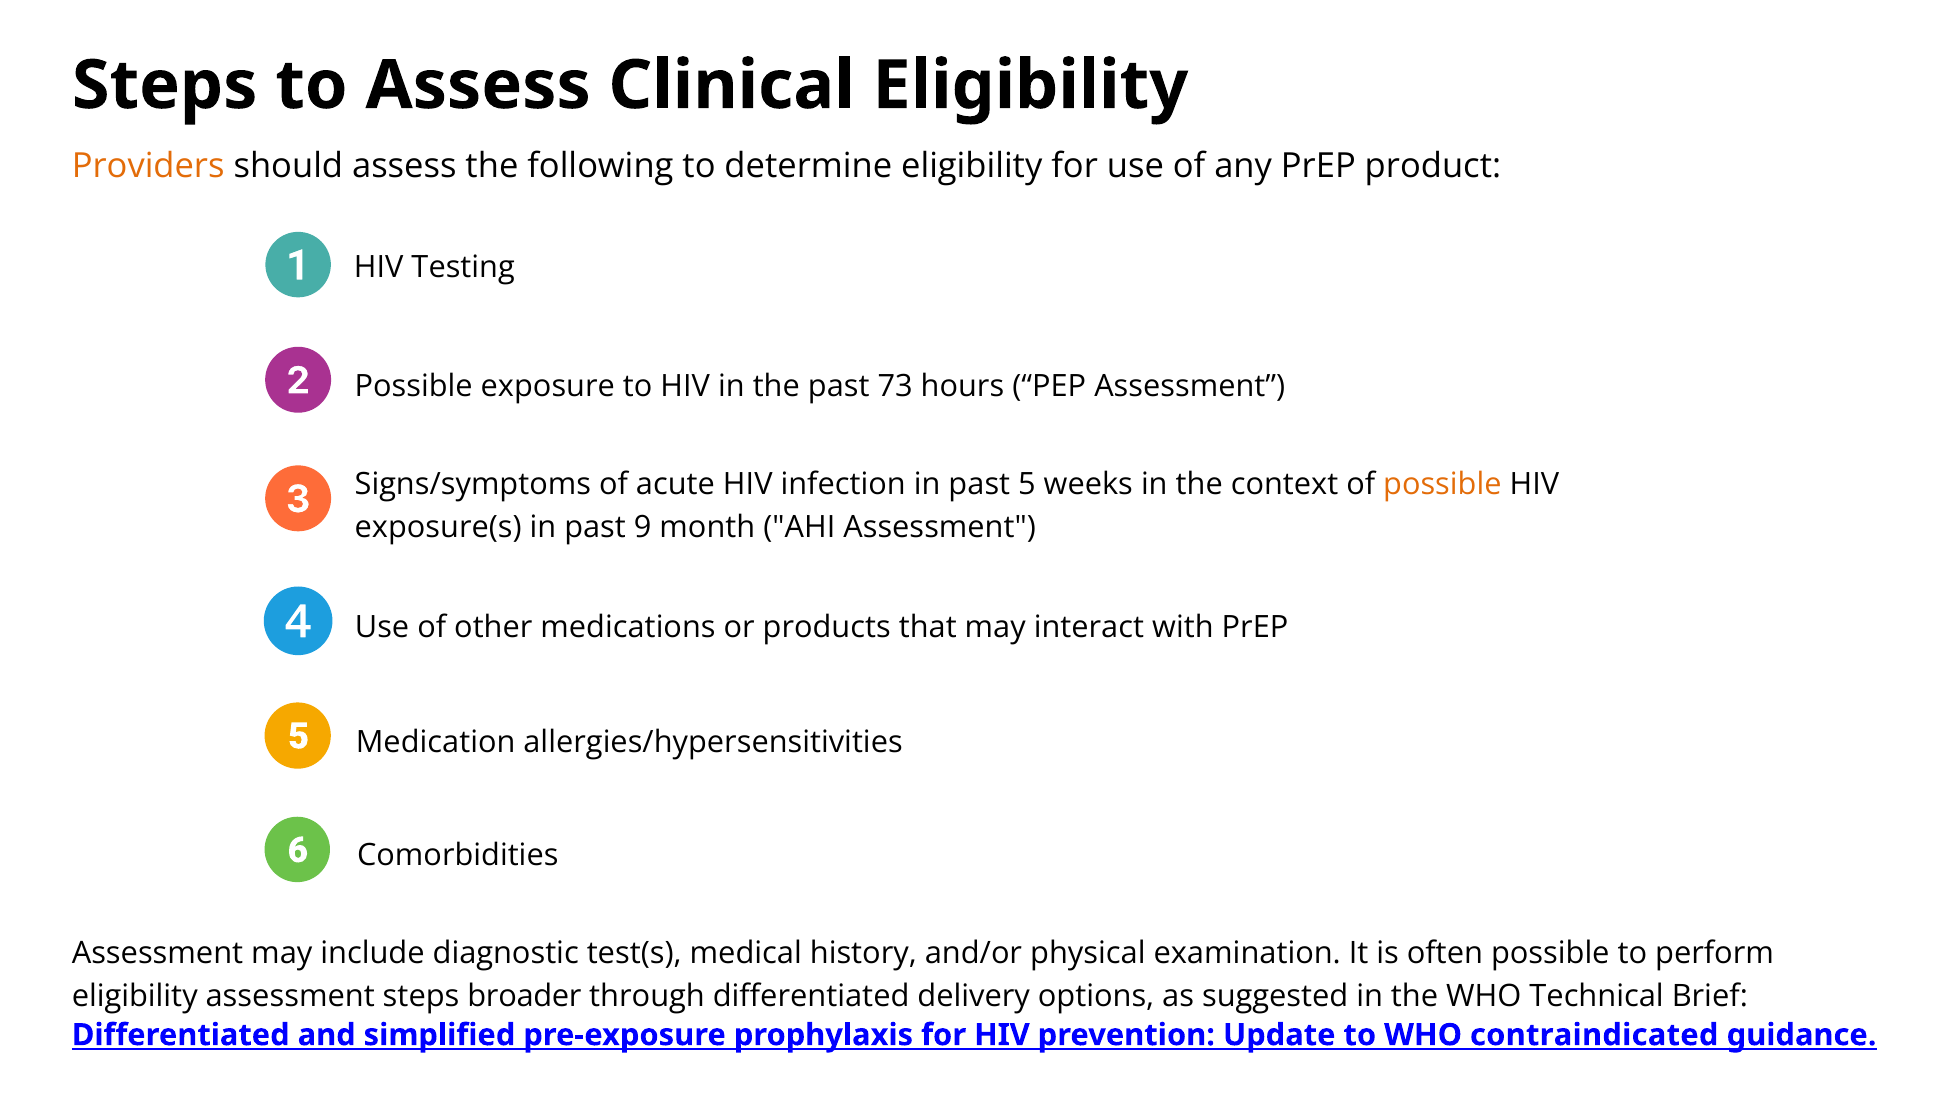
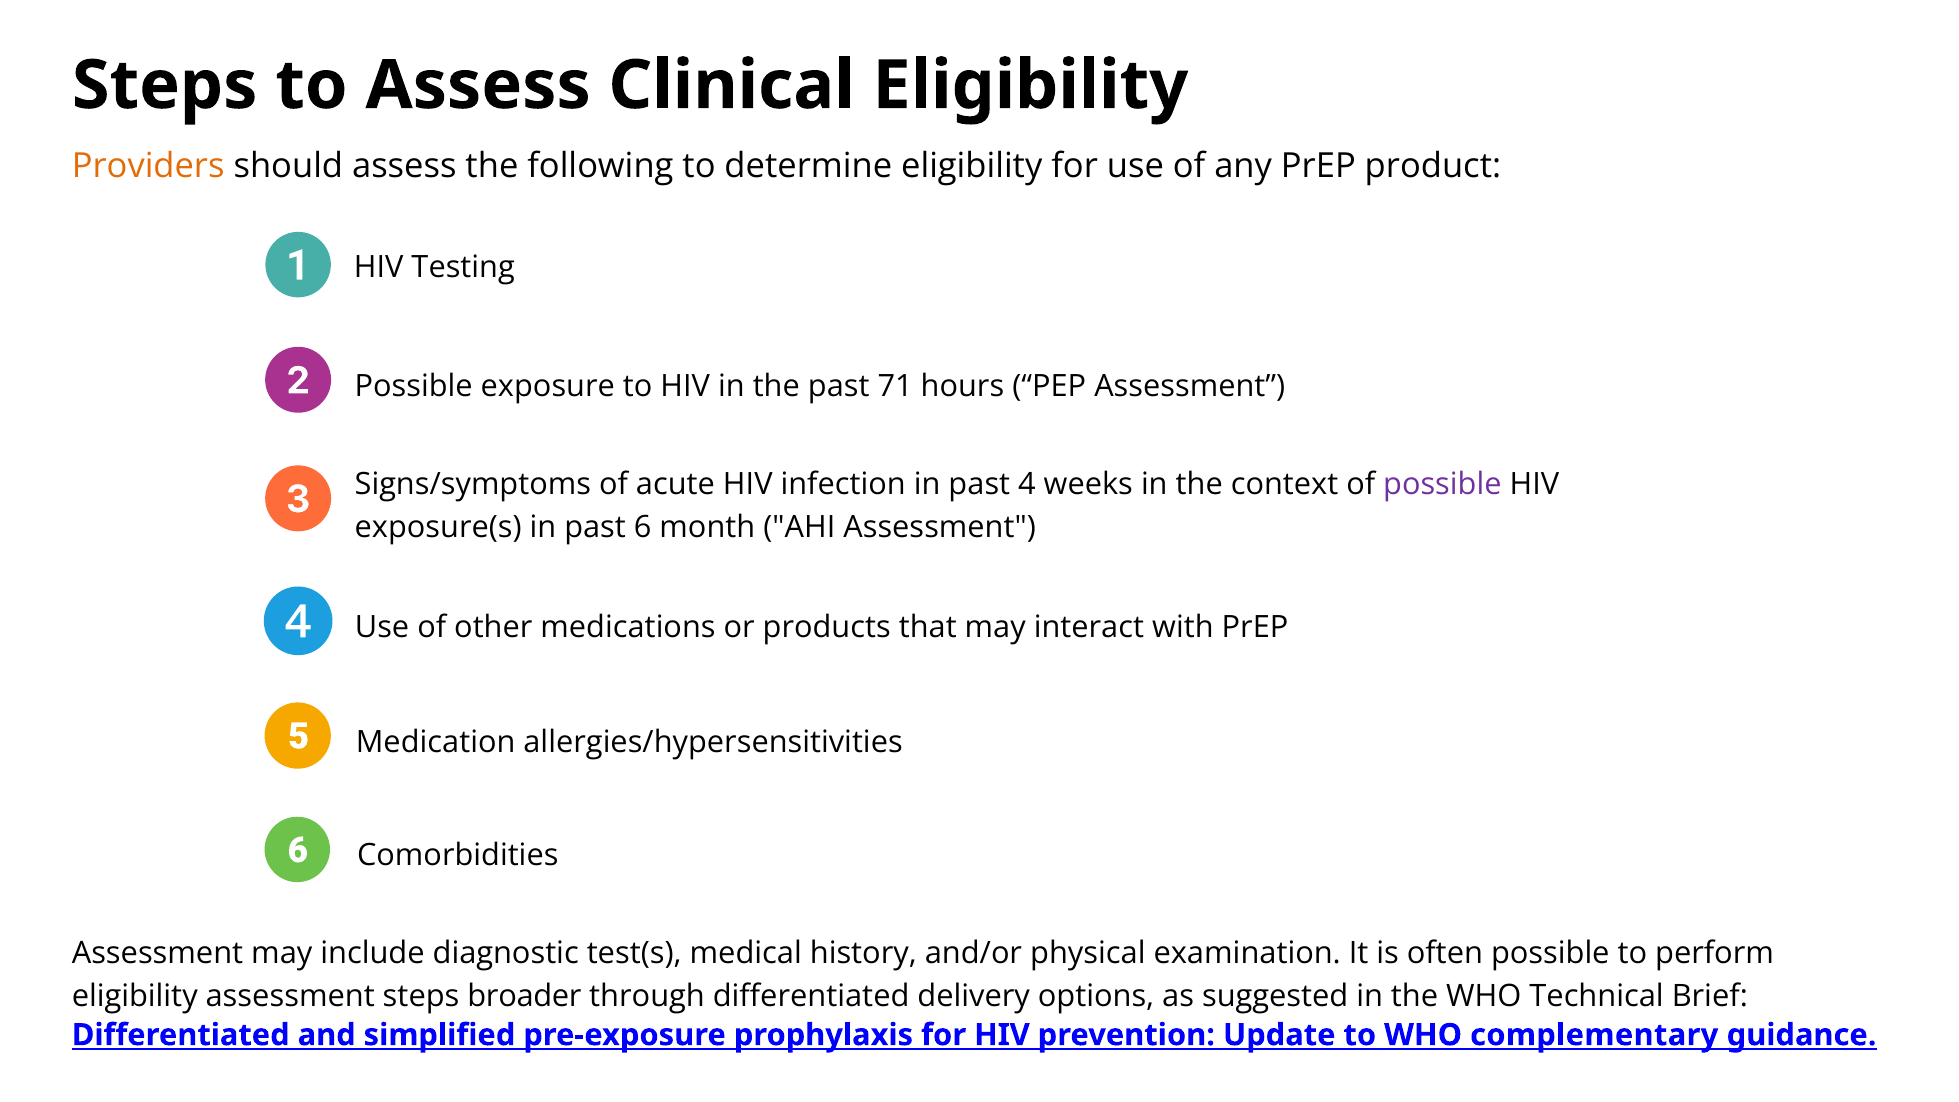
73: 73 -> 71
5: 5 -> 4
possible at (1442, 484) colour: orange -> purple
9: 9 -> 6
contraindicated: contraindicated -> complementary
